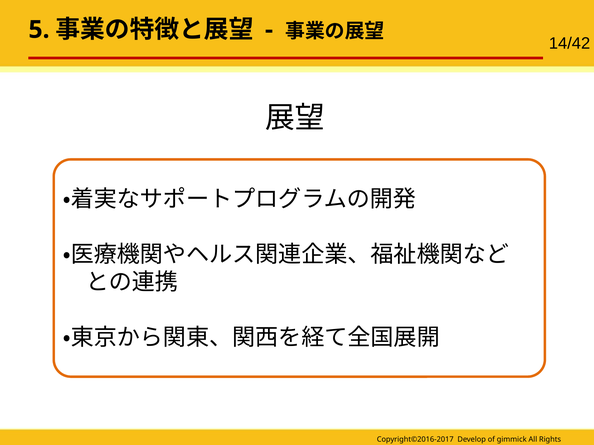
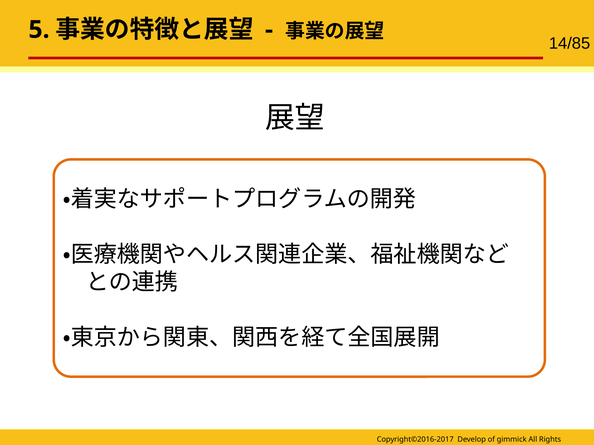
14/42: 14/42 -> 14/85
